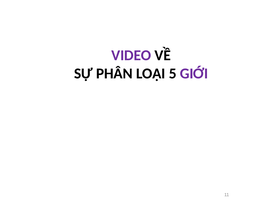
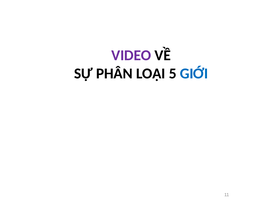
GIỚI colour: purple -> blue
